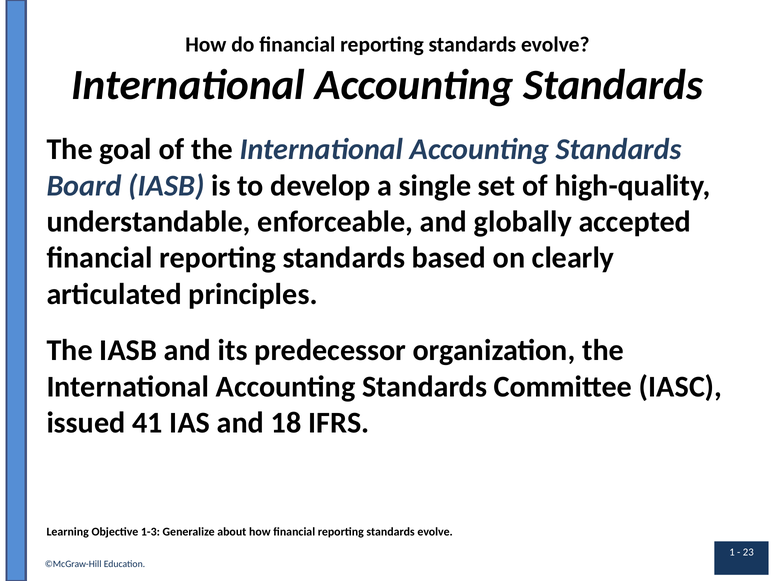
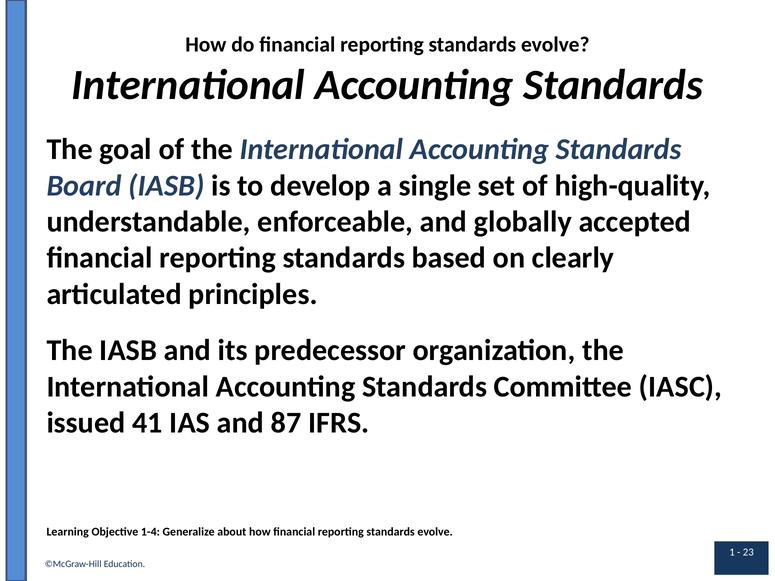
18: 18 -> 87
1-3: 1-3 -> 1-4
